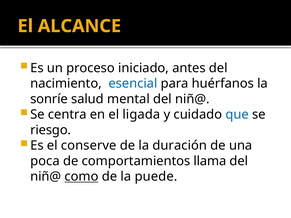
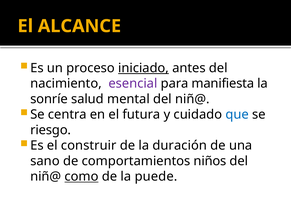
iniciado underline: none -> present
esencial colour: blue -> purple
huérfanos: huérfanos -> manifiesta
ligada: ligada -> futura
conserve: conserve -> construir
poca: poca -> sano
llama: llama -> niños
